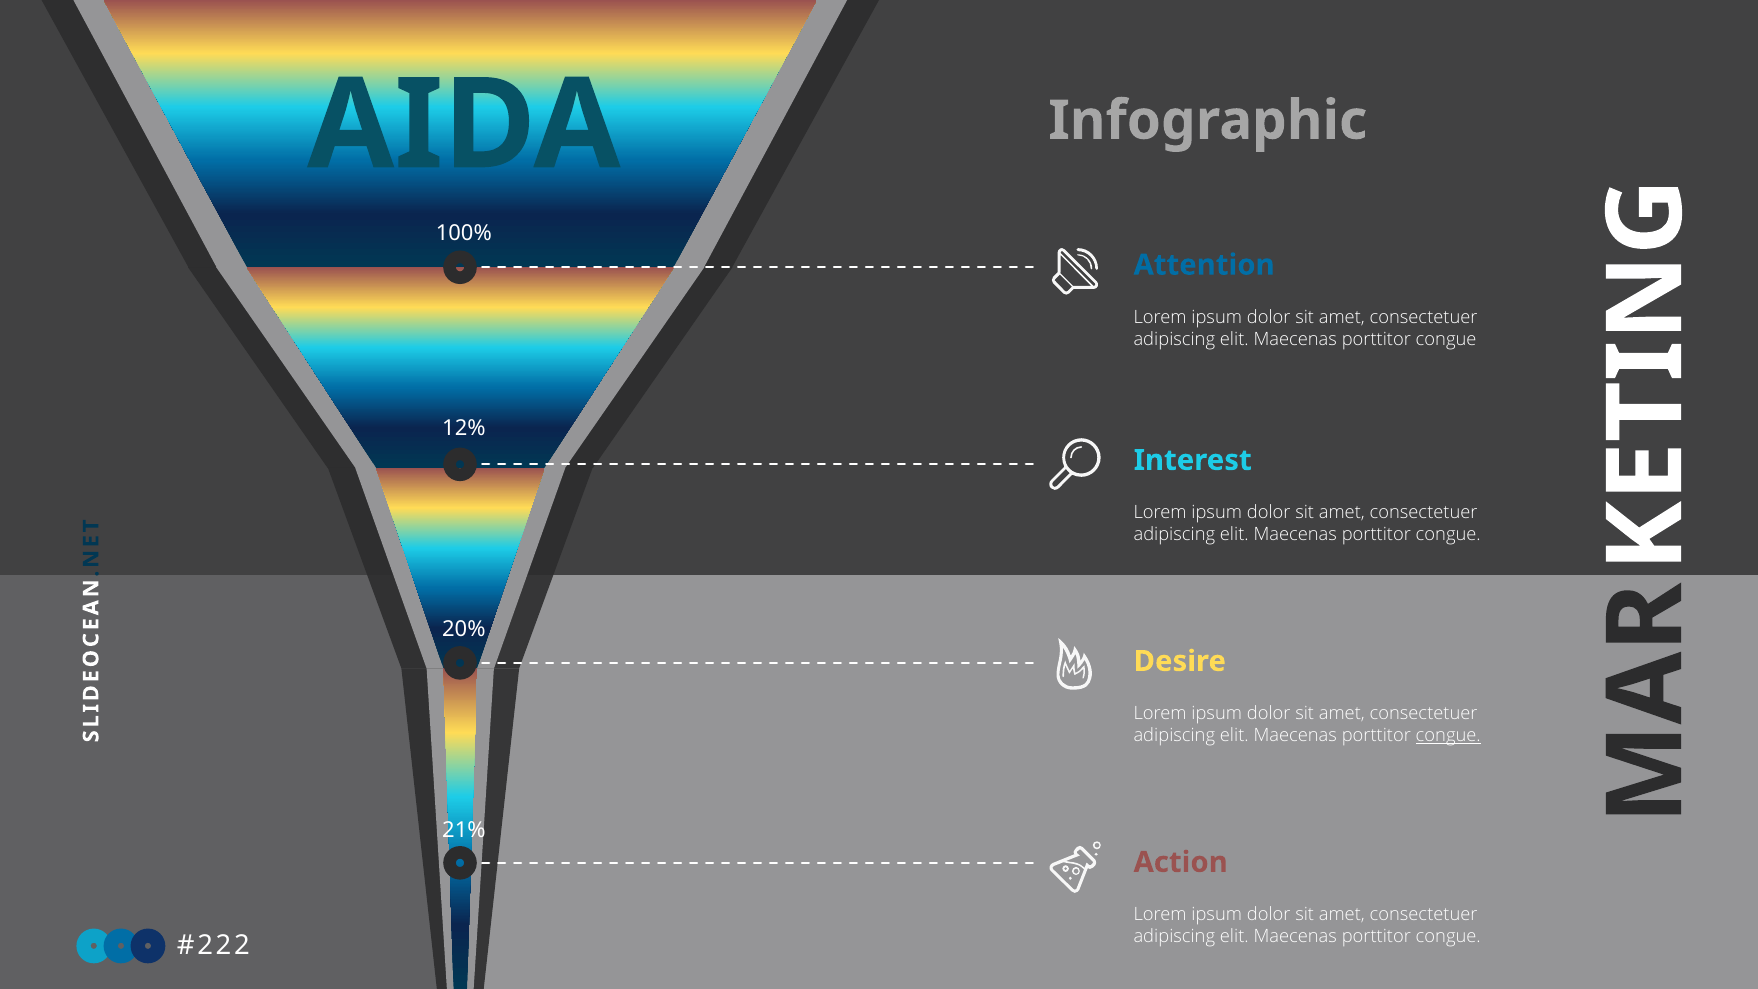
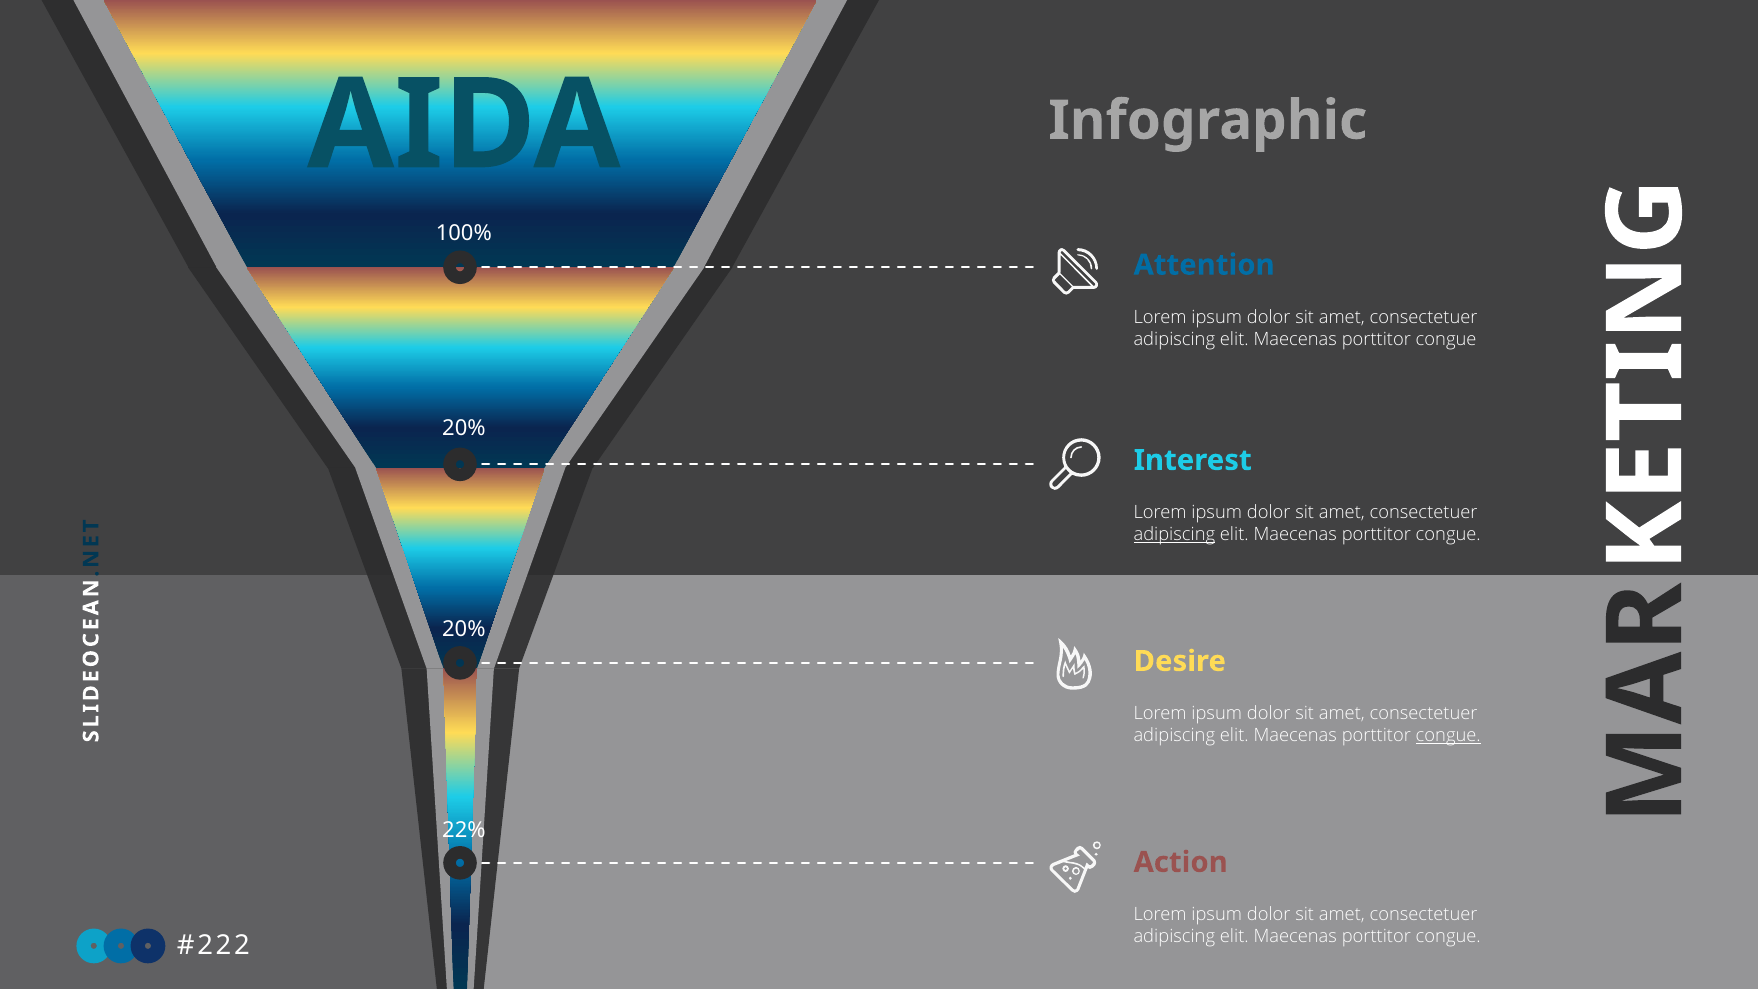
12% at (464, 428): 12% -> 20%
adipiscing at (1174, 534) underline: none -> present
21%: 21% -> 22%
